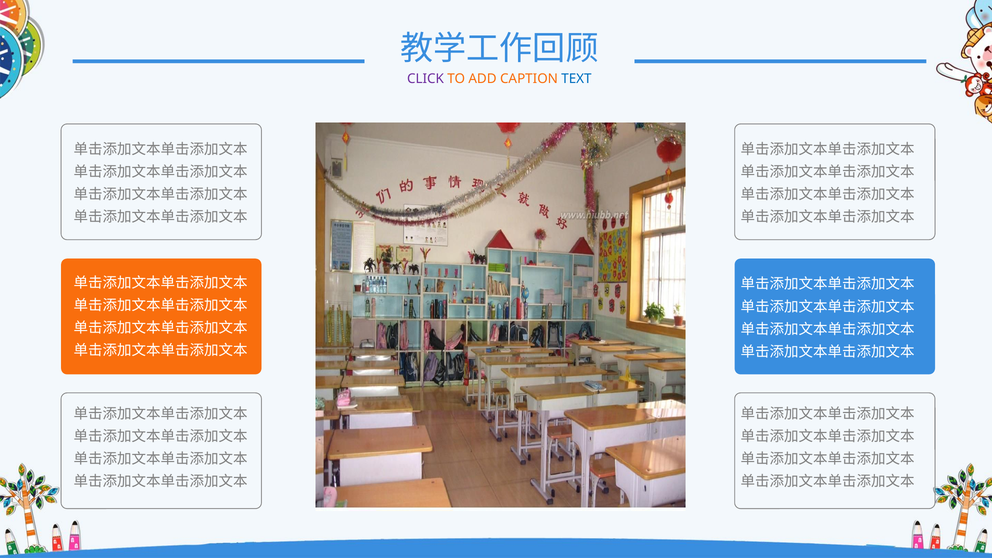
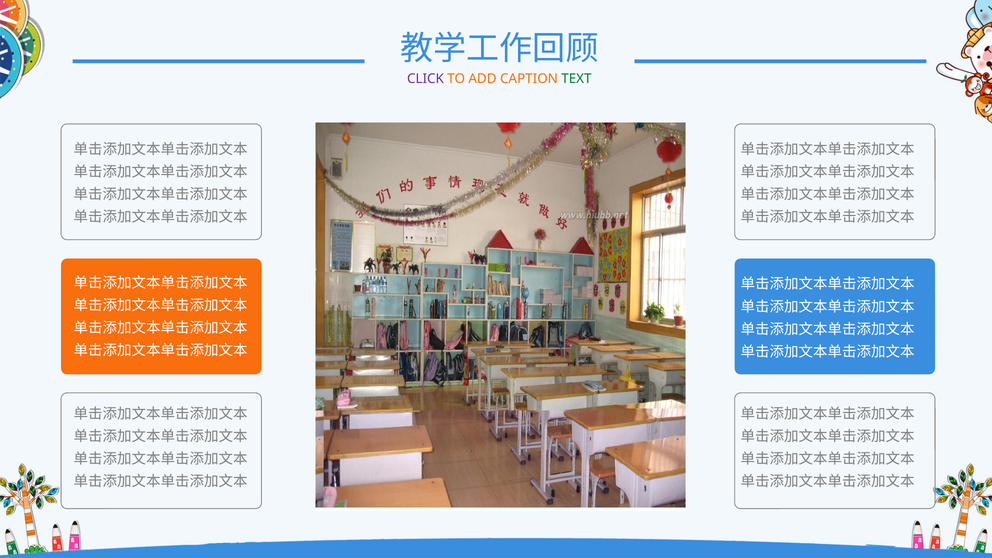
TEXT colour: blue -> green
